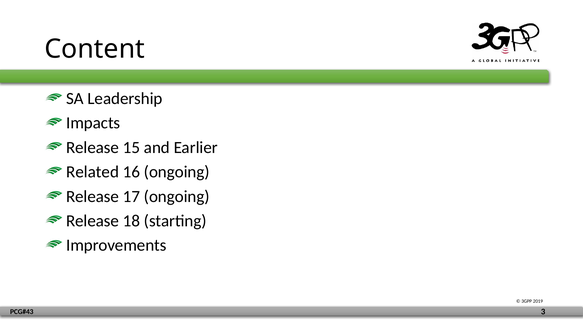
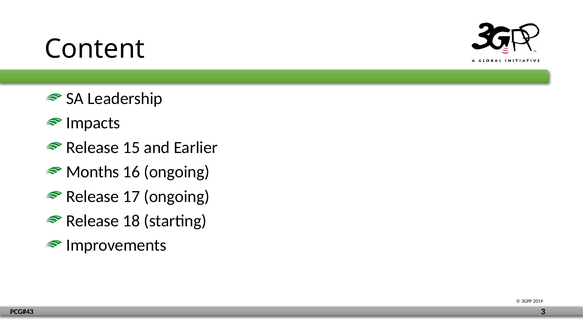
Related: Related -> Months
